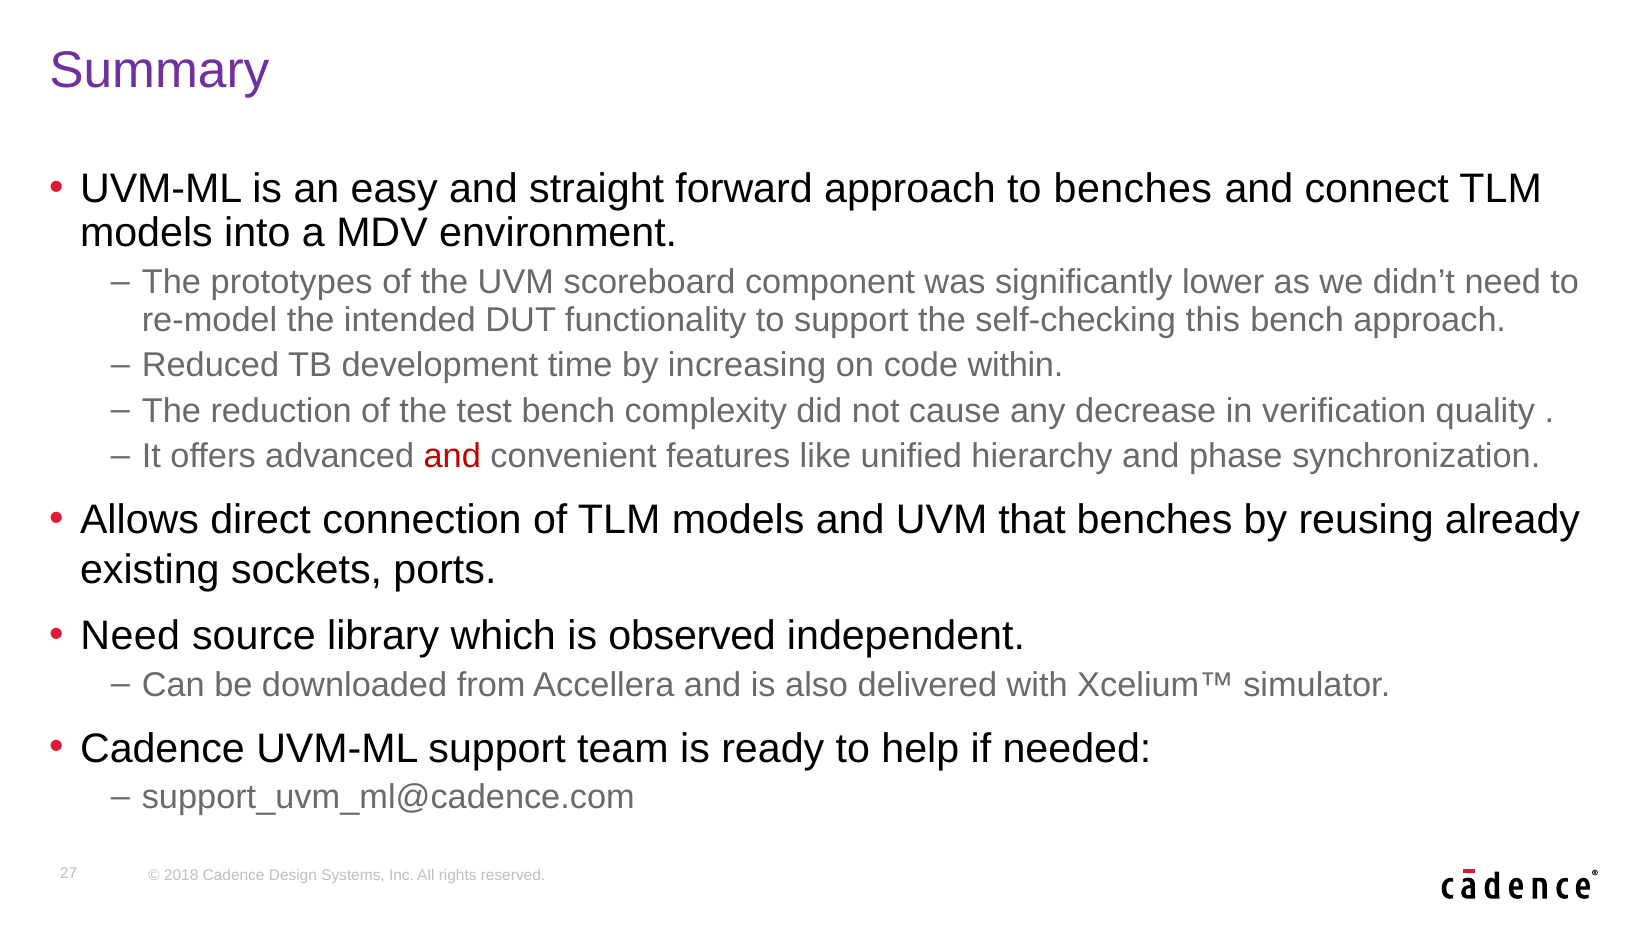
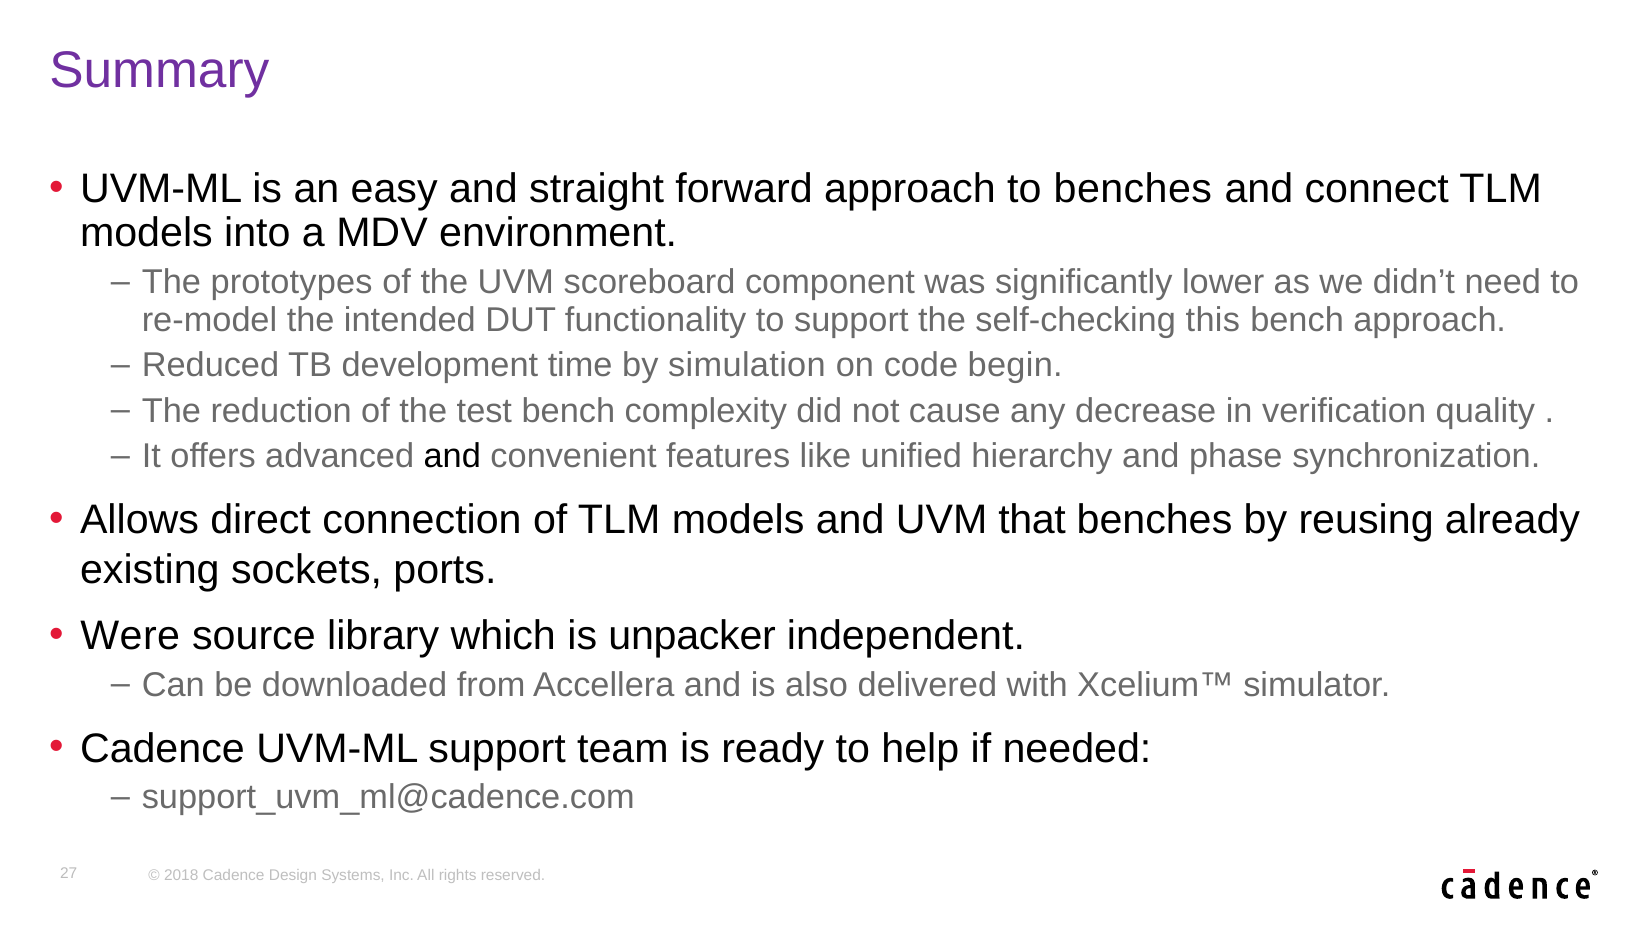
increasing: increasing -> simulation
within: within -> begin
and at (452, 456) colour: red -> black
Need at (130, 636): Need -> Were
observed: observed -> unpacker
